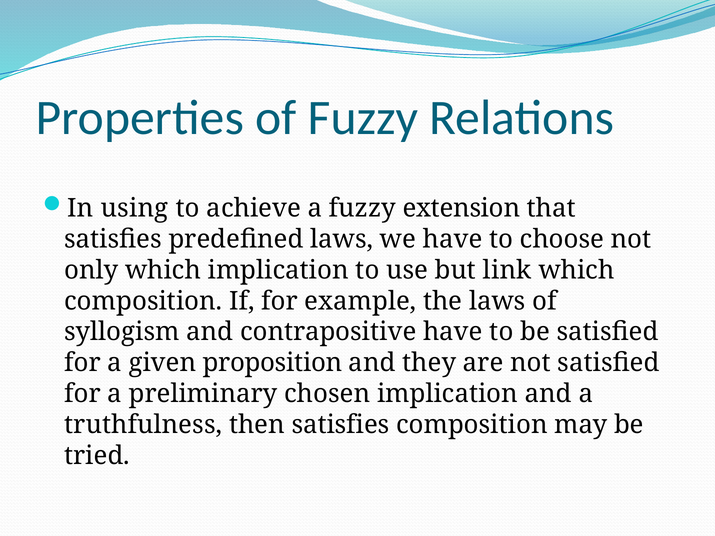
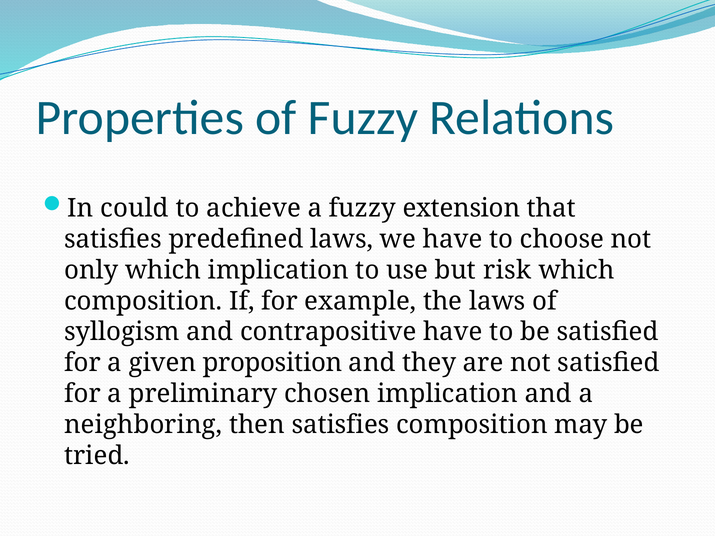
using: using -> could
link: link -> risk
truthfulness: truthfulness -> neighboring
